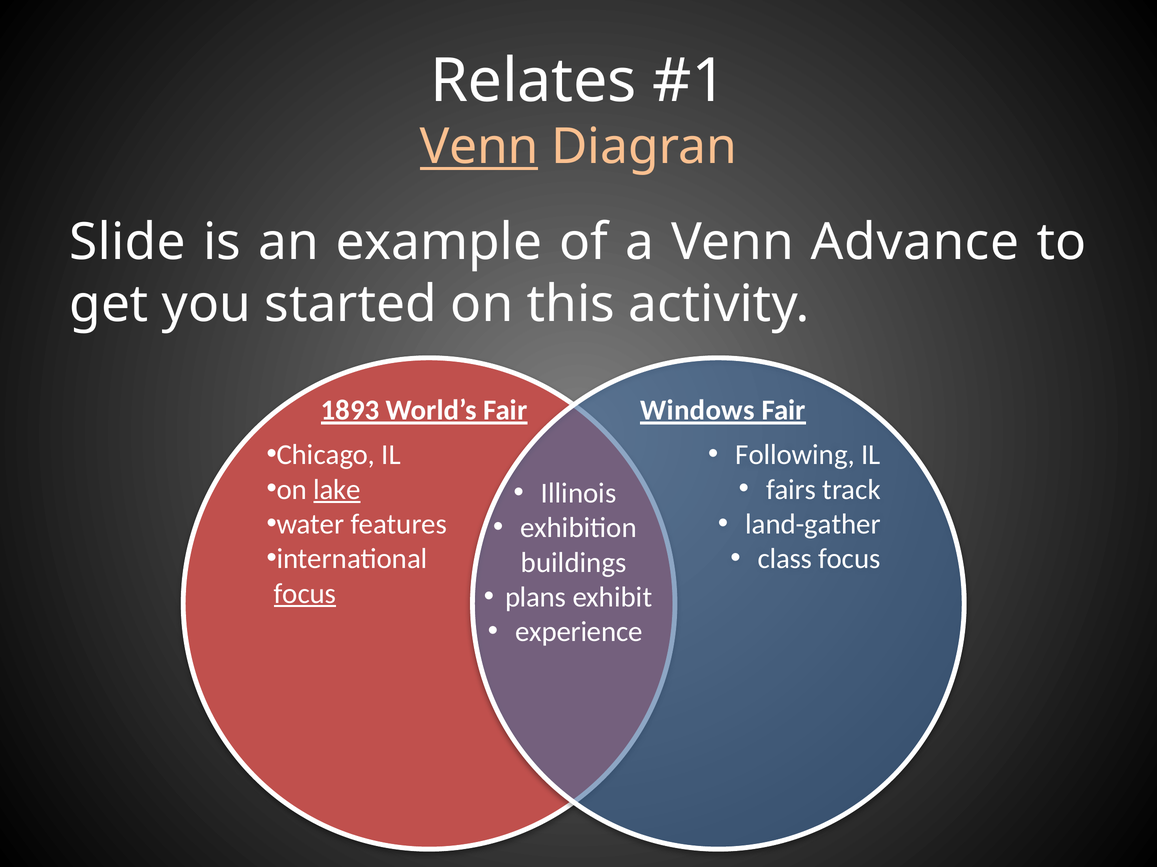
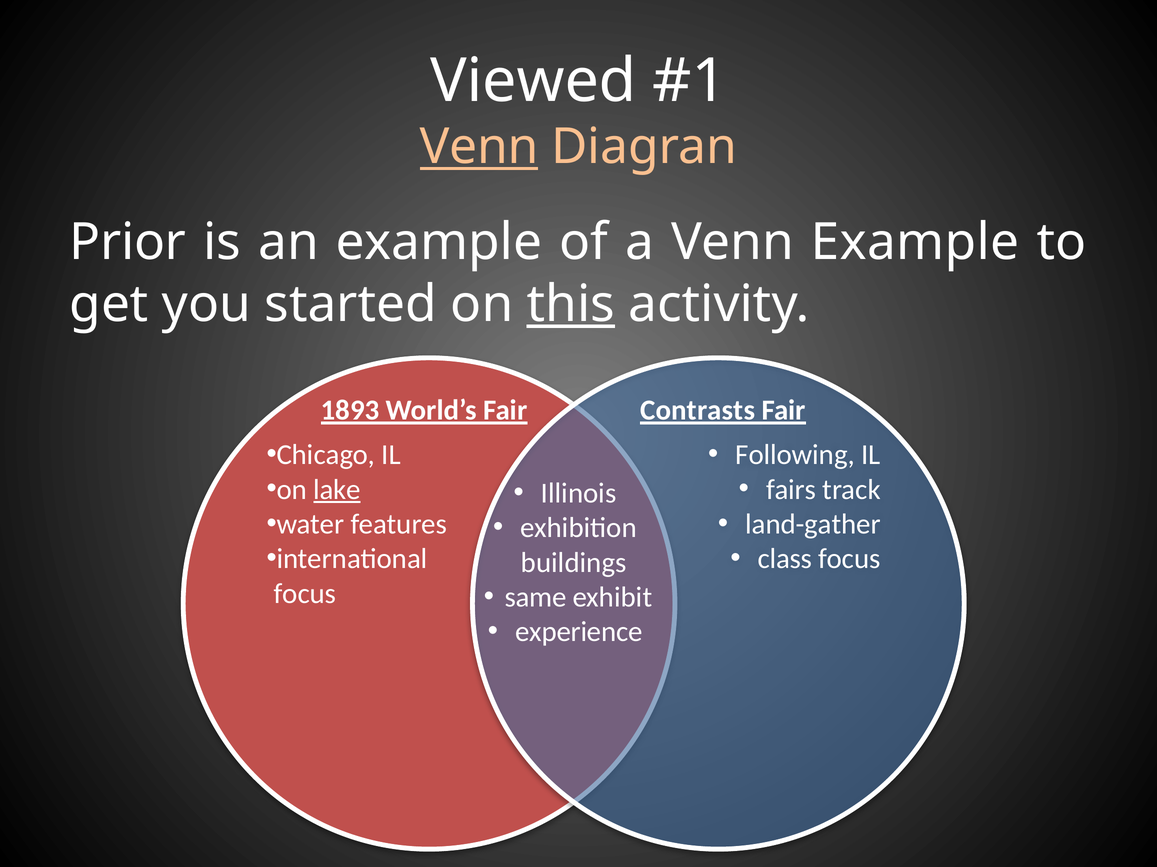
Relates: Relates -> Viewed
Slide: Slide -> Prior
Venn Advance: Advance -> Example
this underline: none -> present
Windows: Windows -> Contrasts
focus at (305, 594) underline: present -> none
plans: plans -> same
